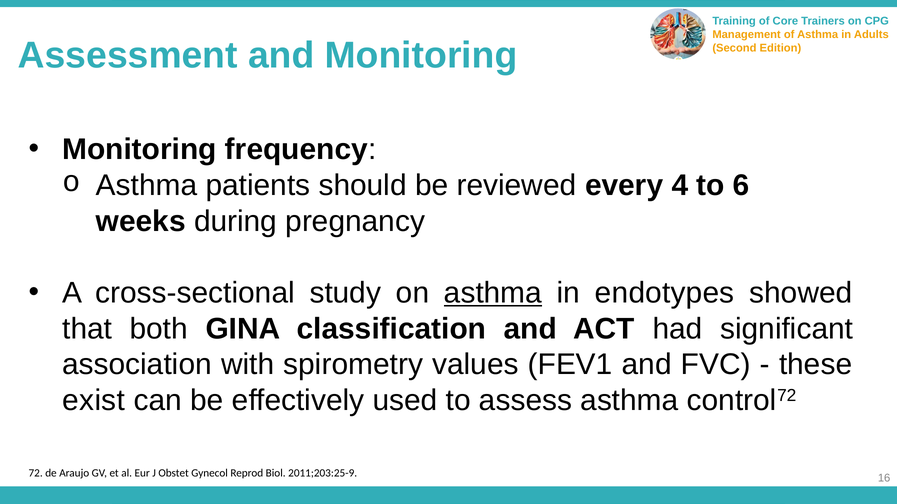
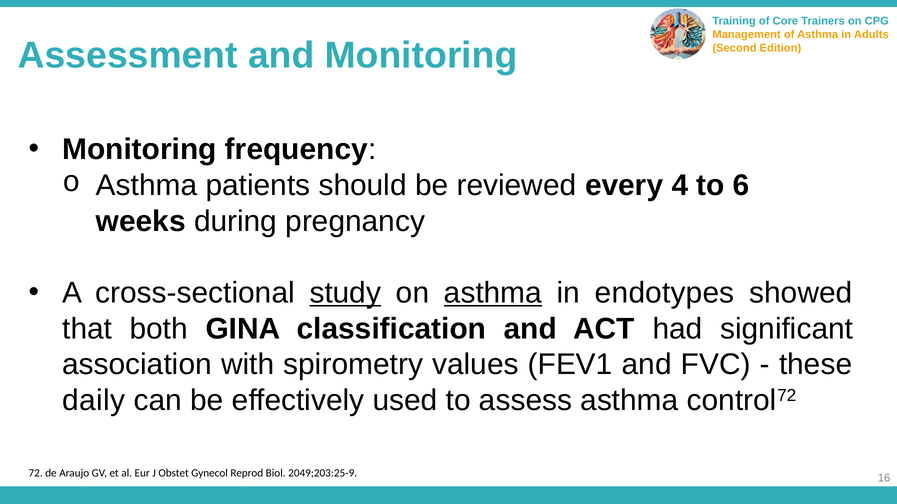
study underline: none -> present
exist: exist -> daily
2011;203:25-9: 2011;203:25-9 -> 2049;203:25-9
